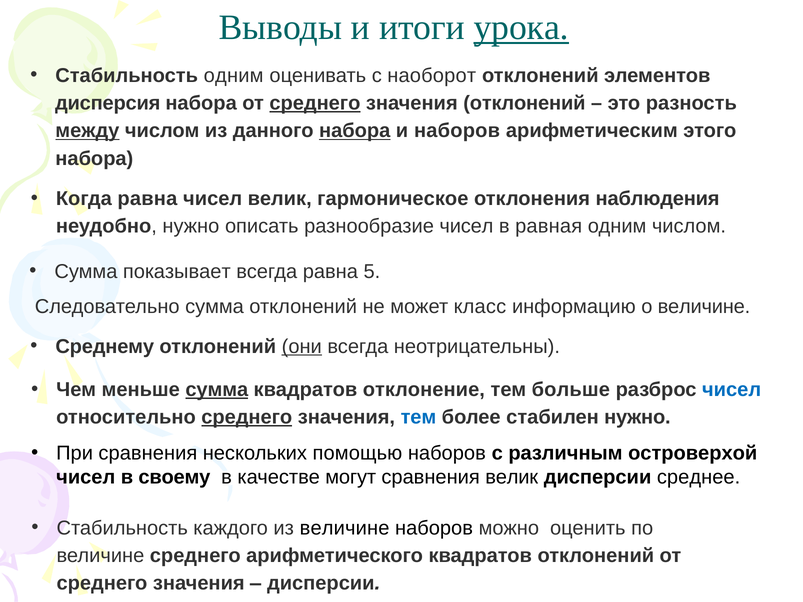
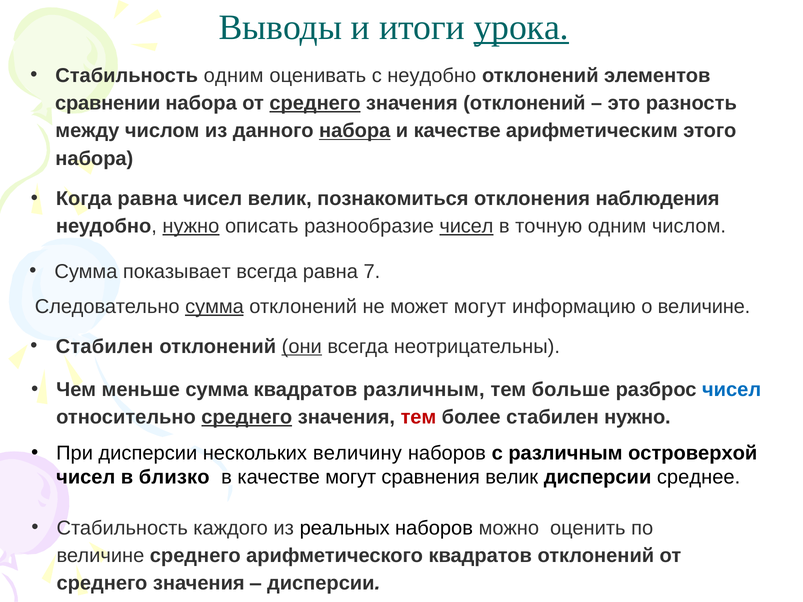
с наоборот: наоборот -> неудобно
дисперсия: дисперсия -> сравнении
между underline: present -> none
и наборов: наборов -> качестве
гармоническое: гармоническое -> познакомиться
нужно at (191, 226) underline: none -> present
чисел at (466, 226) underline: none -> present
равная: равная -> точную
5: 5 -> 7
сумма at (214, 307) underline: none -> present
может класс: класс -> могут
Среднему at (105, 347): Среднему -> Стабилен
сумма at (217, 390) underline: present -> none
квадратов отклонение: отклонение -> различным
тем at (418, 417) colour: blue -> red
При сравнения: сравнения -> дисперсии
помощью: помощью -> величину
своему: своему -> близко
из величине: величине -> реальных
